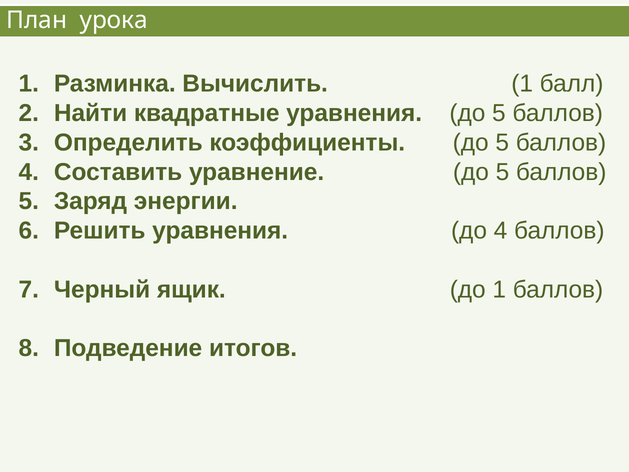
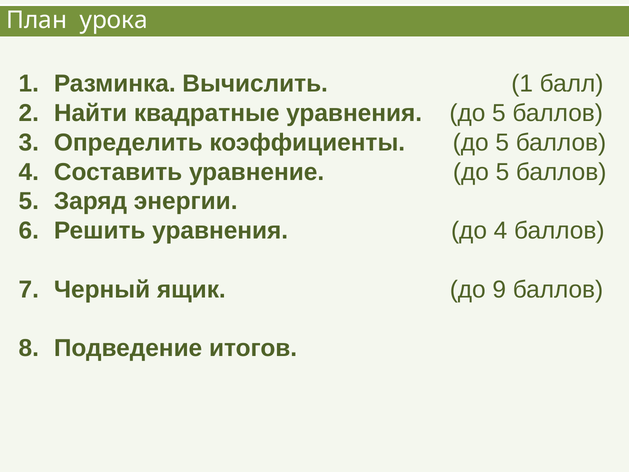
до 1: 1 -> 9
